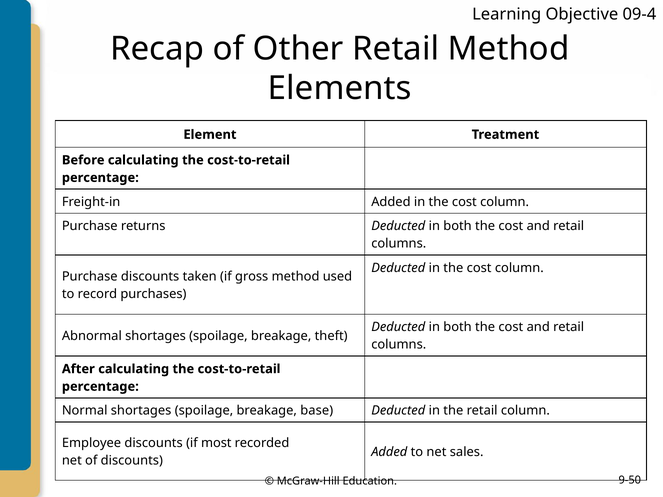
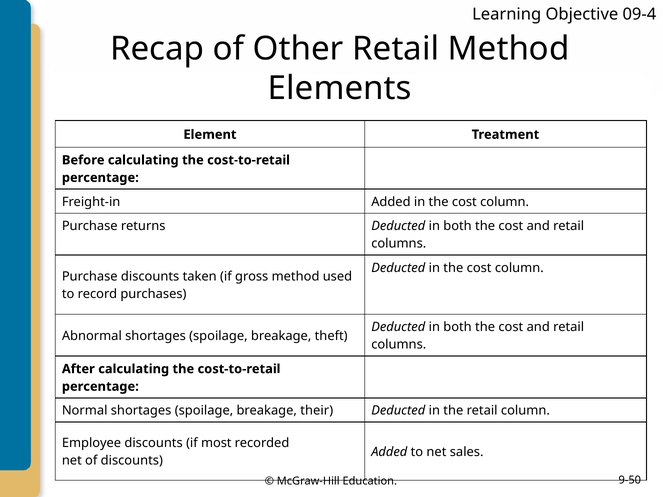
base: base -> their
